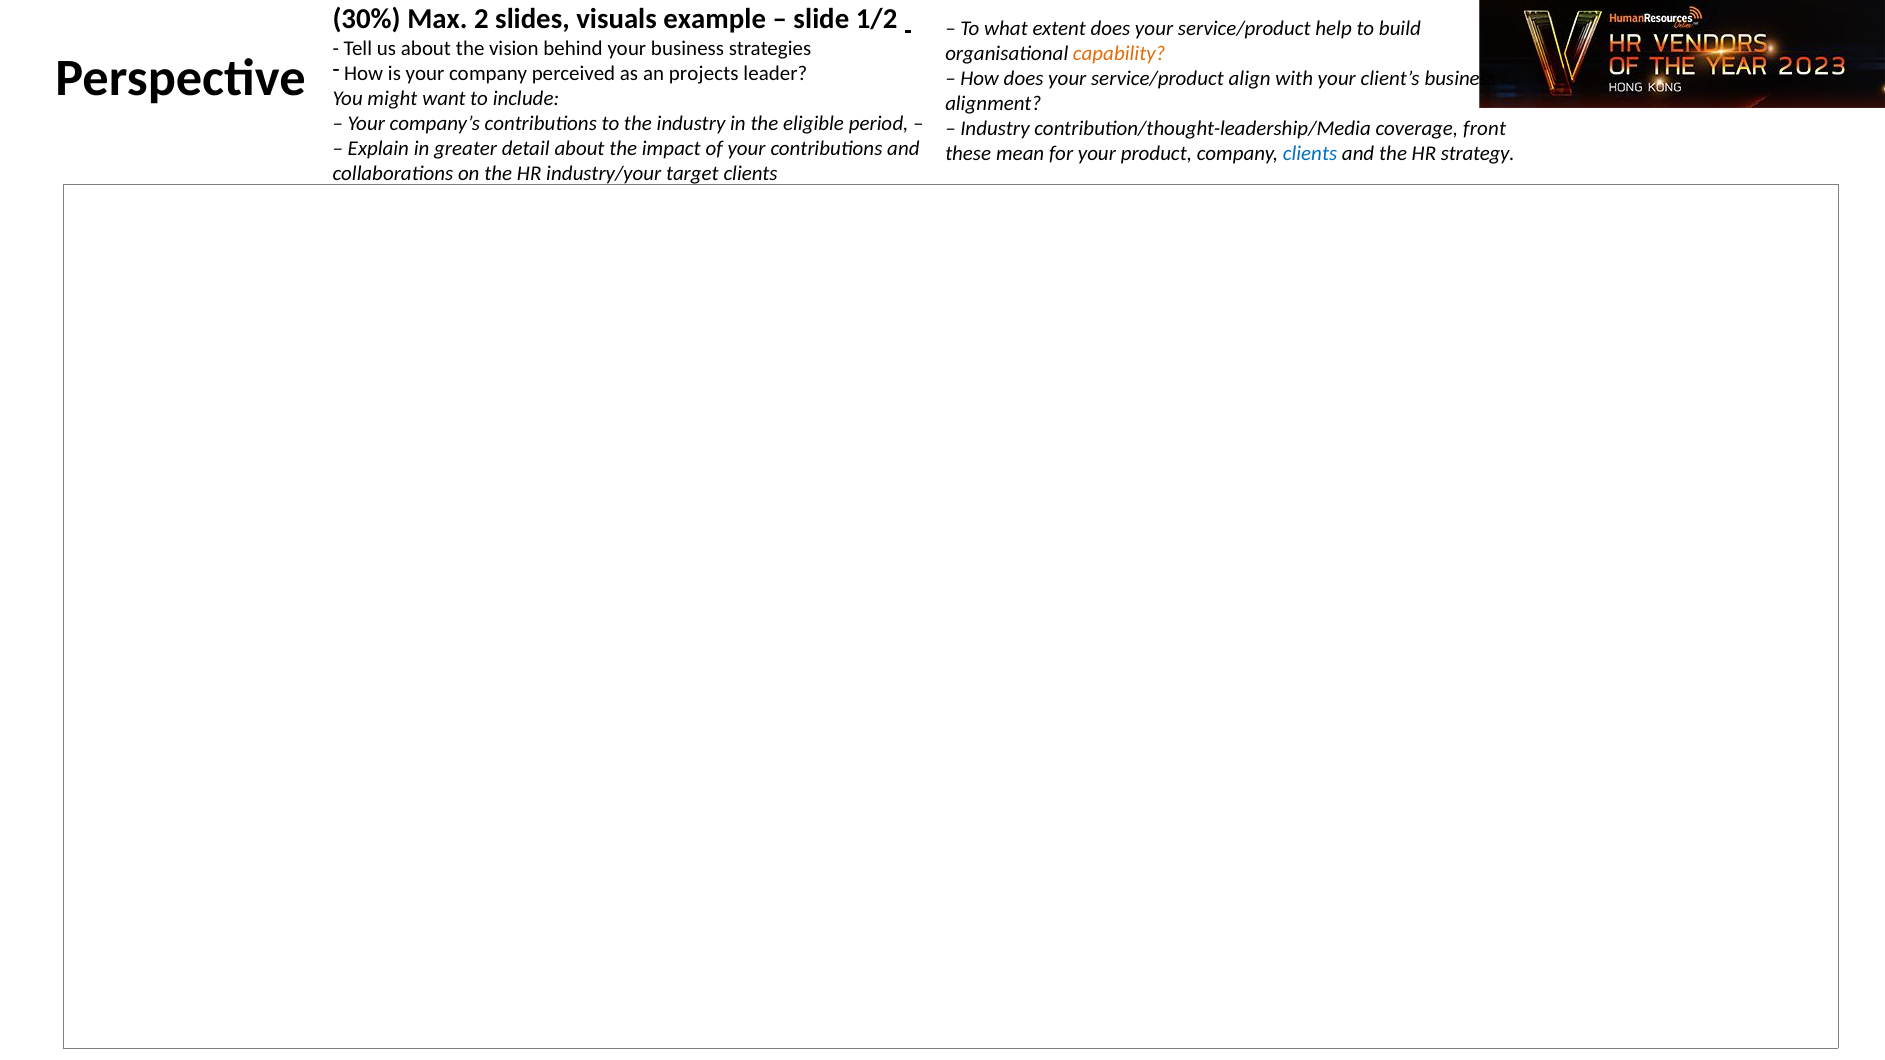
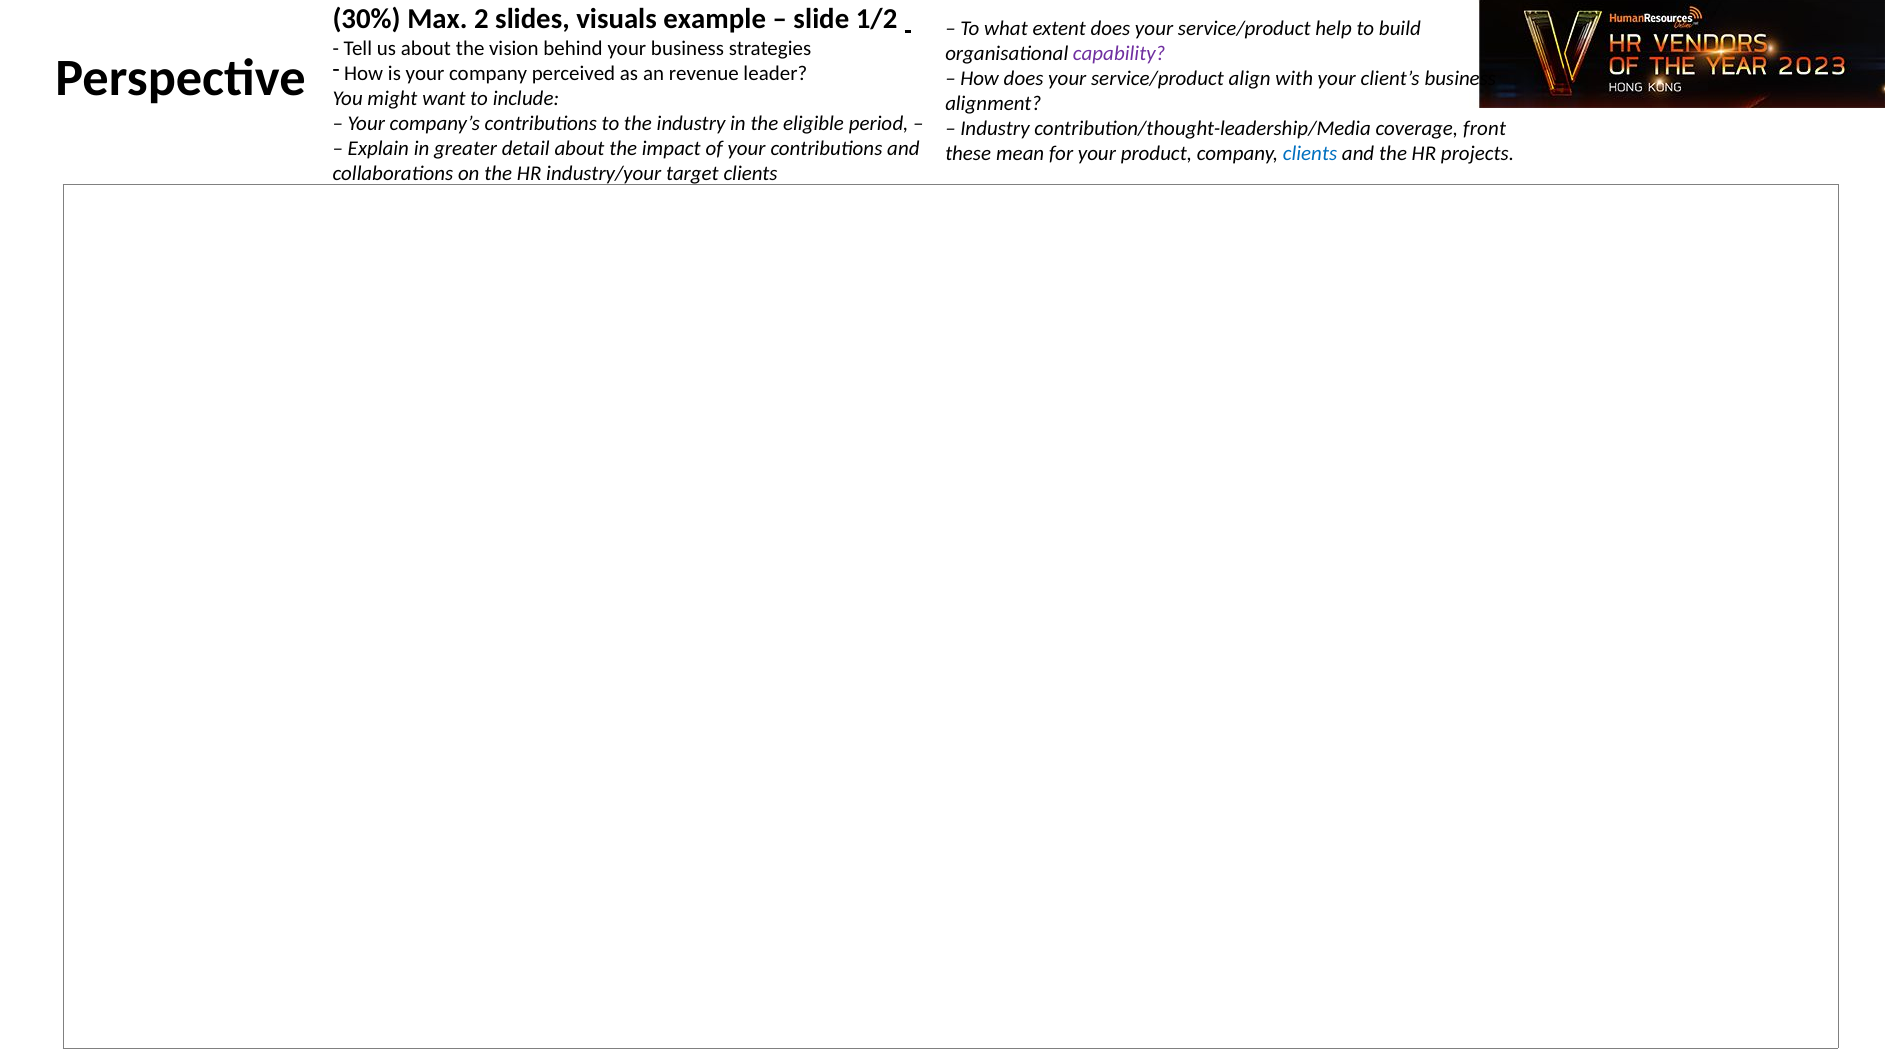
capability colour: orange -> purple
projects: projects -> revenue
strategy: strategy -> projects
